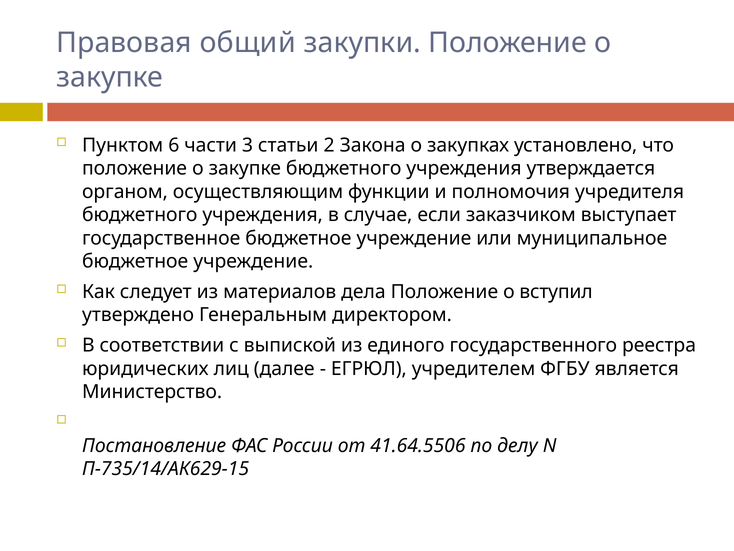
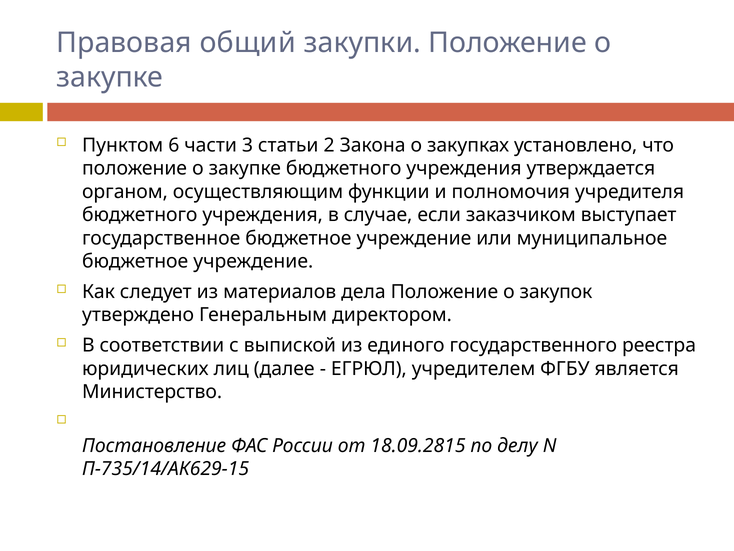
вступил: вступил -> закупок
41.64.5506: 41.64.5506 -> 18.09.2815
